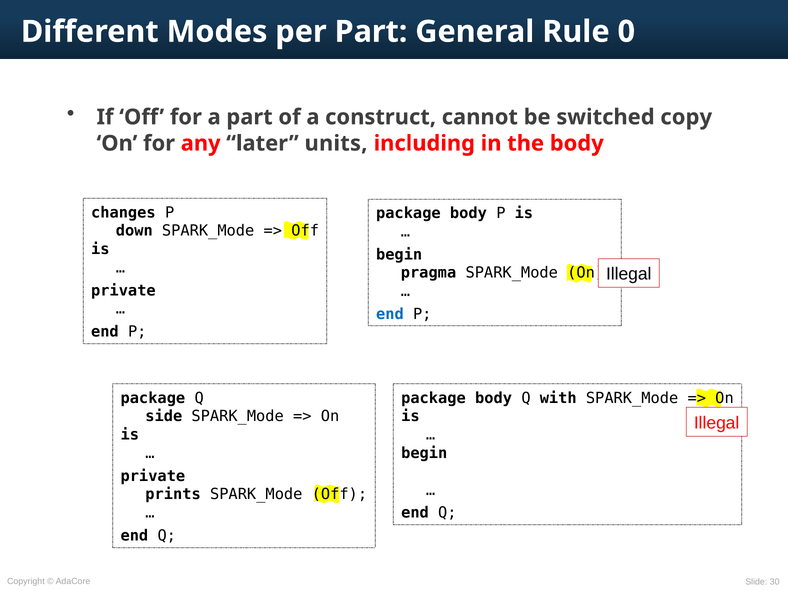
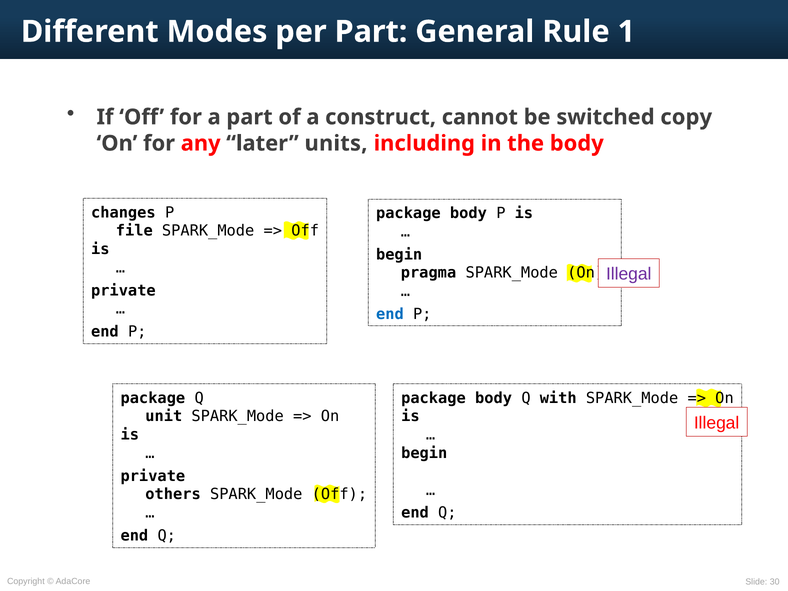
0: 0 -> 1
down: down -> file
Illegal at (629, 274) colour: black -> purple
side: side -> unit
prints: prints -> others
